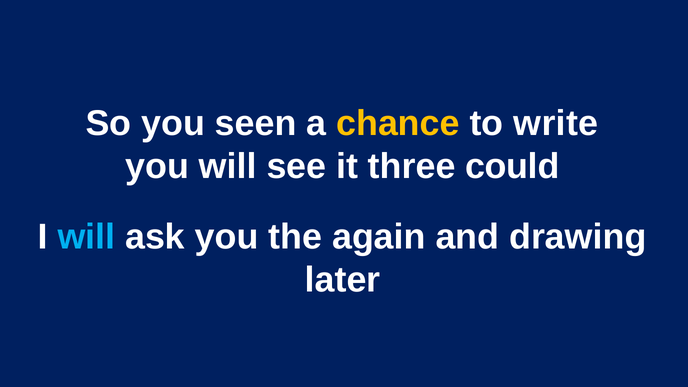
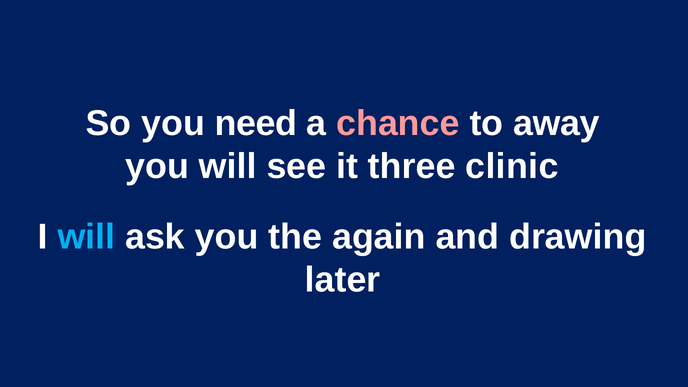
seen: seen -> need
chance colour: yellow -> pink
write: write -> away
could: could -> clinic
